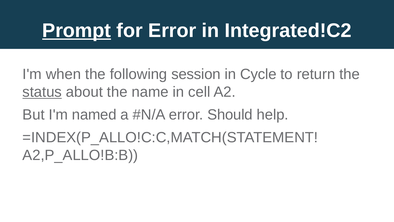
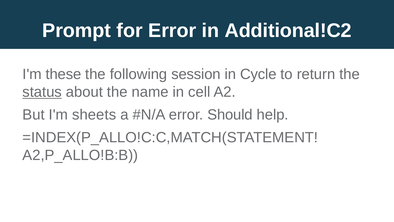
Prompt underline: present -> none
Integrated!C2: Integrated!C2 -> Additional!C2
when: when -> these
named: named -> sheets
